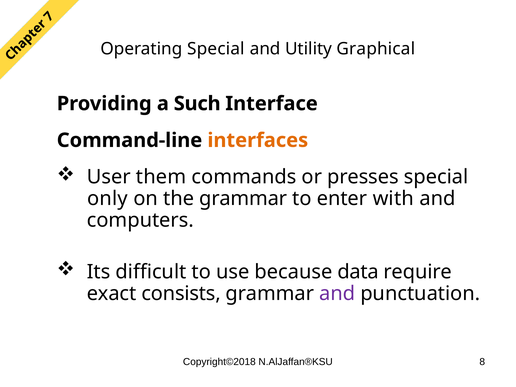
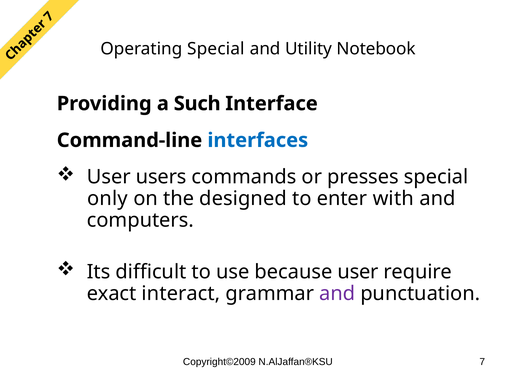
Graphical: Graphical -> Notebook
interfaces colour: orange -> blue
them: them -> users
the grammar: grammar -> designed
because data: data -> user
consists: consists -> interact
Copyright©2018: Copyright©2018 -> Copyright©2009
N.AlJaffan®KSU 8: 8 -> 7
